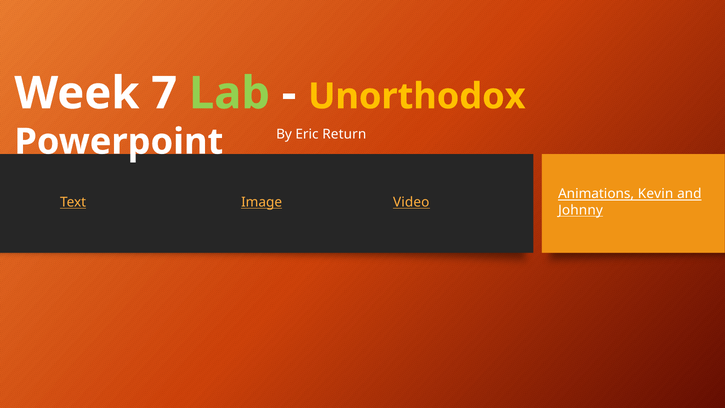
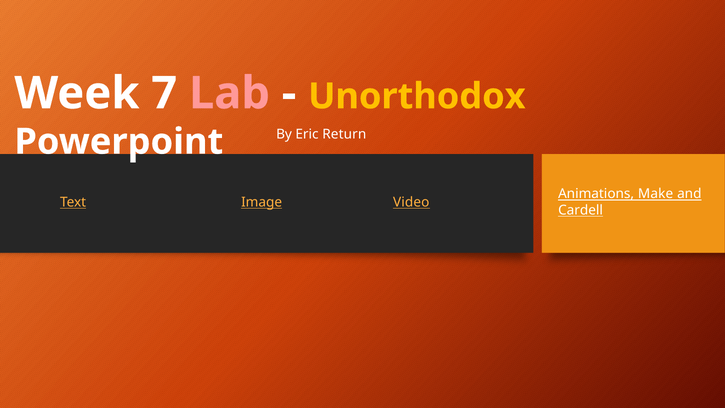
Lab colour: light green -> pink
Kevin: Kevin -> Make
Johnny: Johnny -> Cardell
